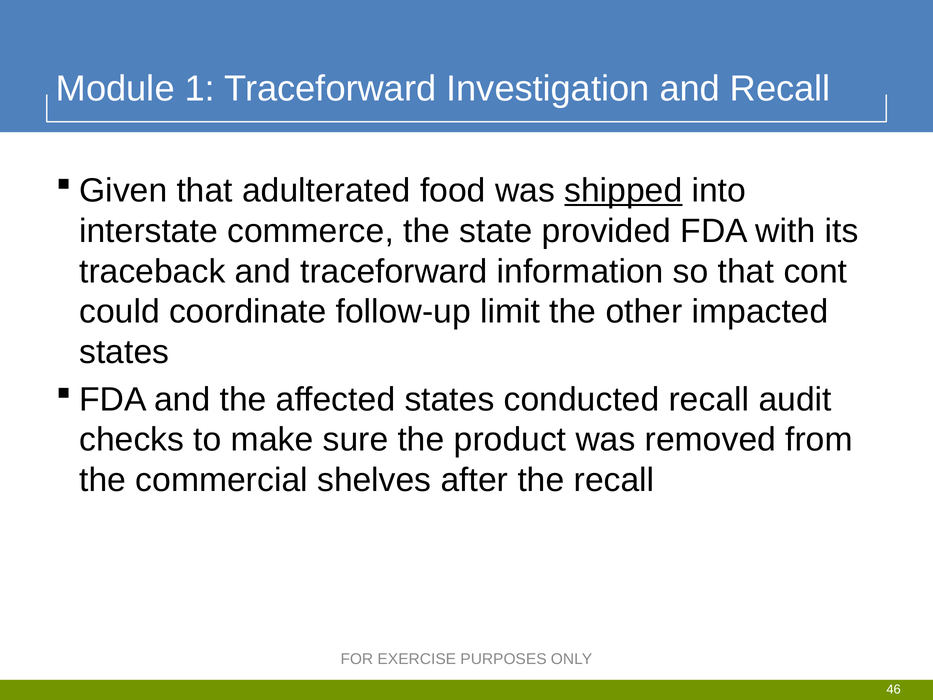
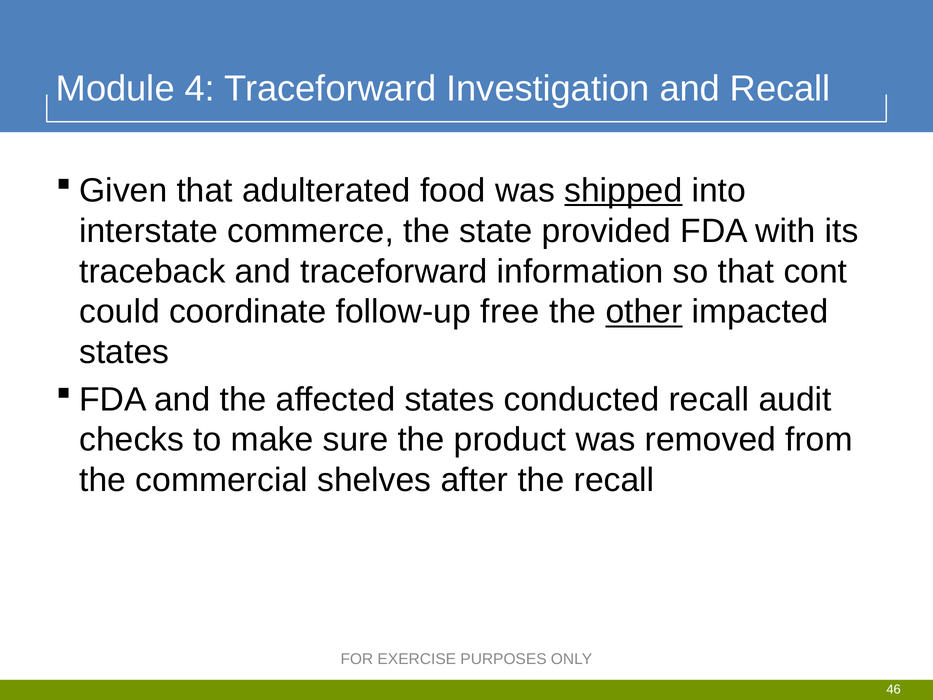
1: 1 -> 4
limit: limit -> free
other underline: none -> present
